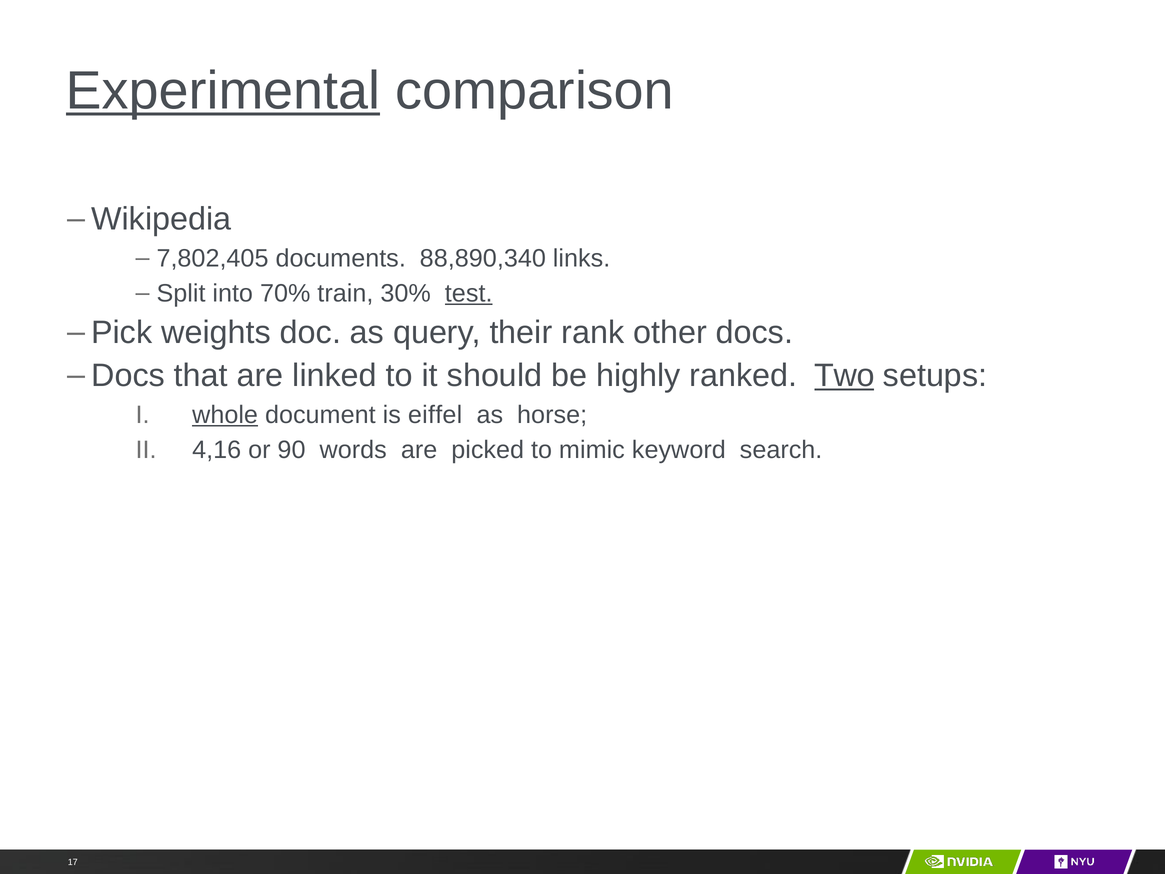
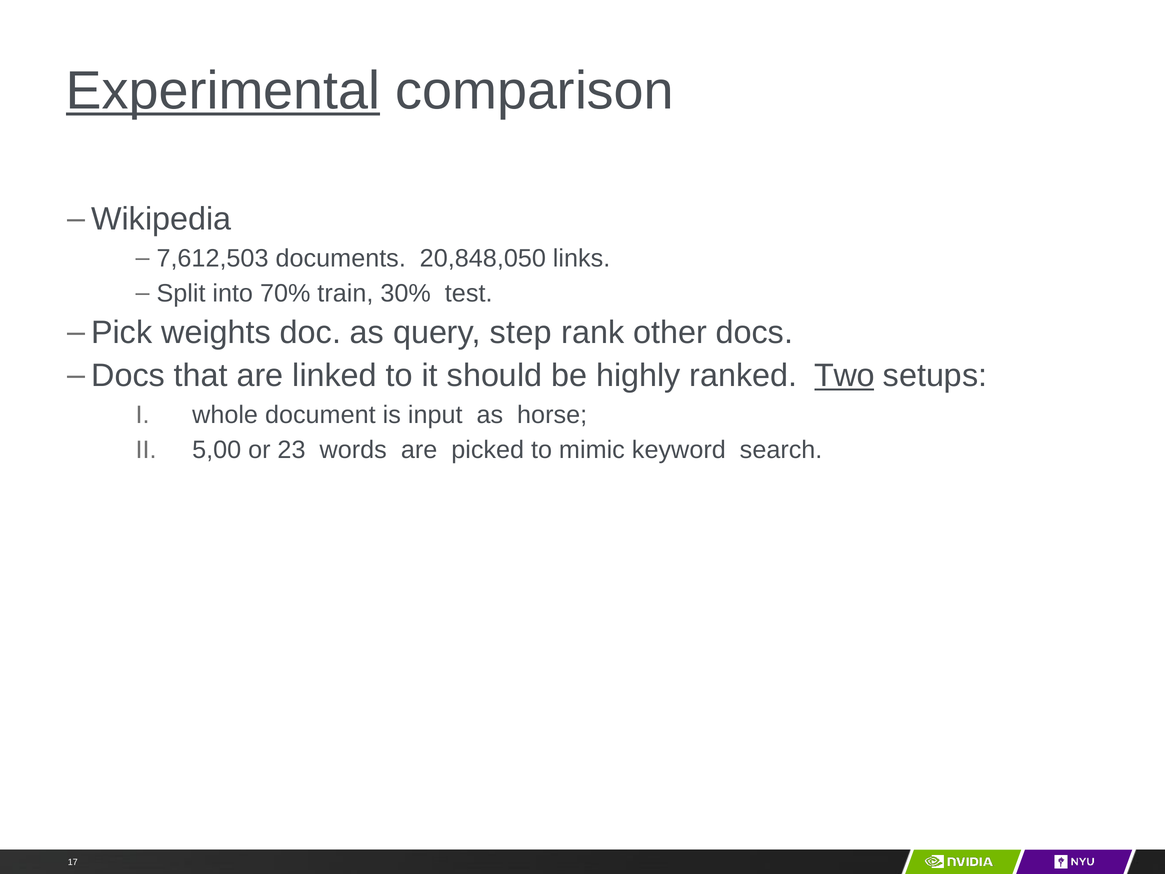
7,802,405: 7,802,405 -> 7,612,503
88,890,340: 88,890,340 -> 20,848,050
test underline: present -> none
their: their -> step
whole underline: present -> none
eiffel: eiffel -> input
4,16: 4,16 -> 5,00
90: 90 -> 23
